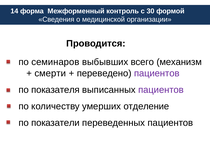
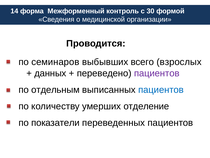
механизм: механизм -> взрослых
смерти: смерти -> данных
показателя: показателя -> отдельным
пациентов at (161, 90) colour: purple -> blue
